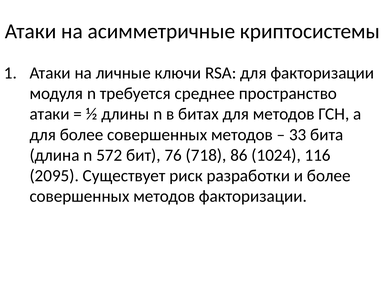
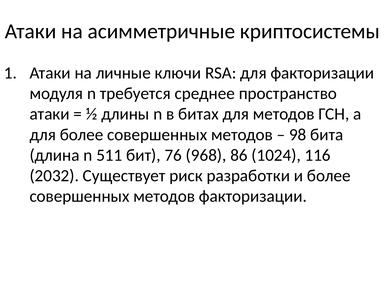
33: 33 -> 98
572: 572 -> 511
718: 718 -> 968
2095: 2095 -> 2032
